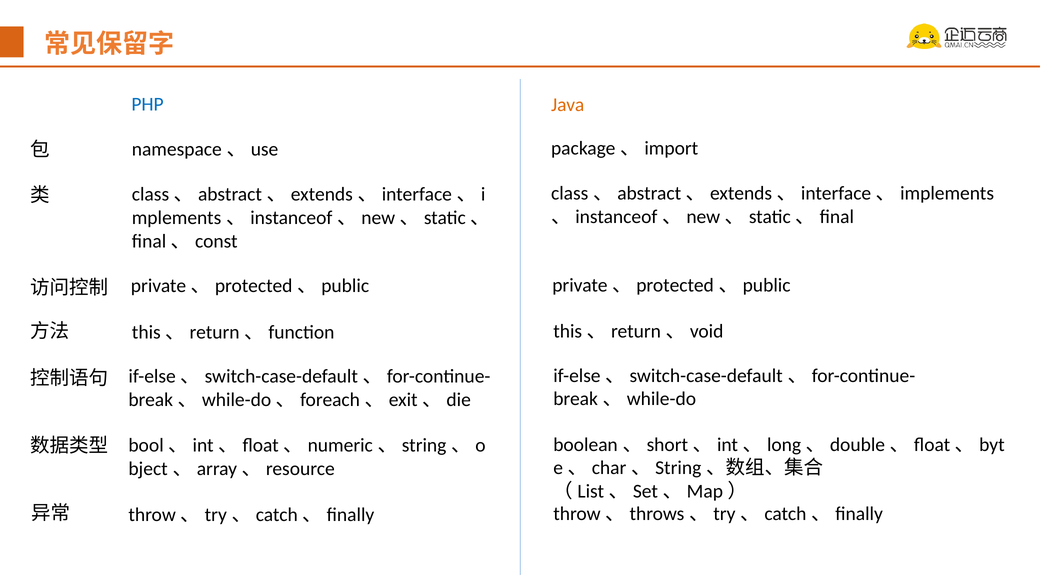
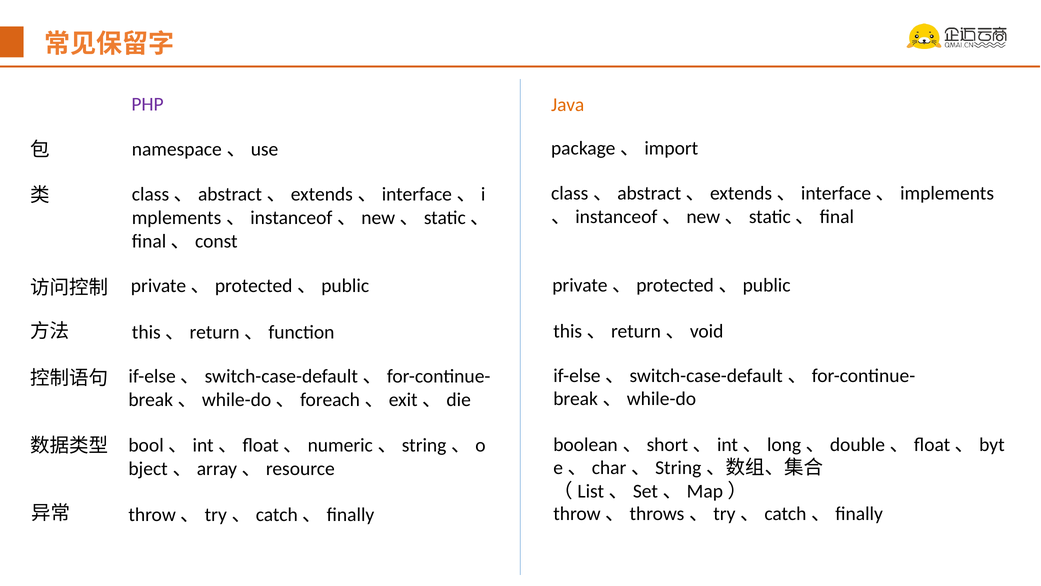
PHP colour: blue -> purple
